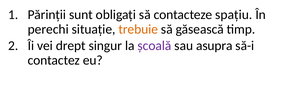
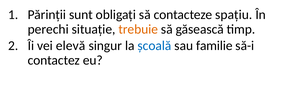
drept: drept -> elevă
școală colour: purple -> blue
asupra: asupra -> familie
